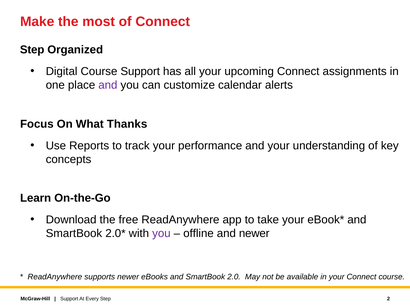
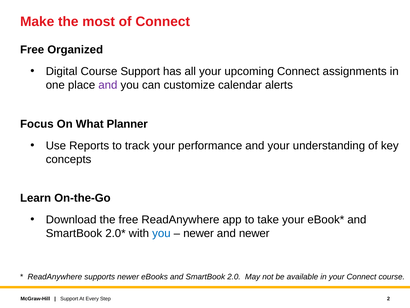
Step at (32, 50): Step -> Free
Thanks: Thanks -> Planner
you at (161, 233) colour: purple -> blue
offline at (198, 233): offline -> newer
